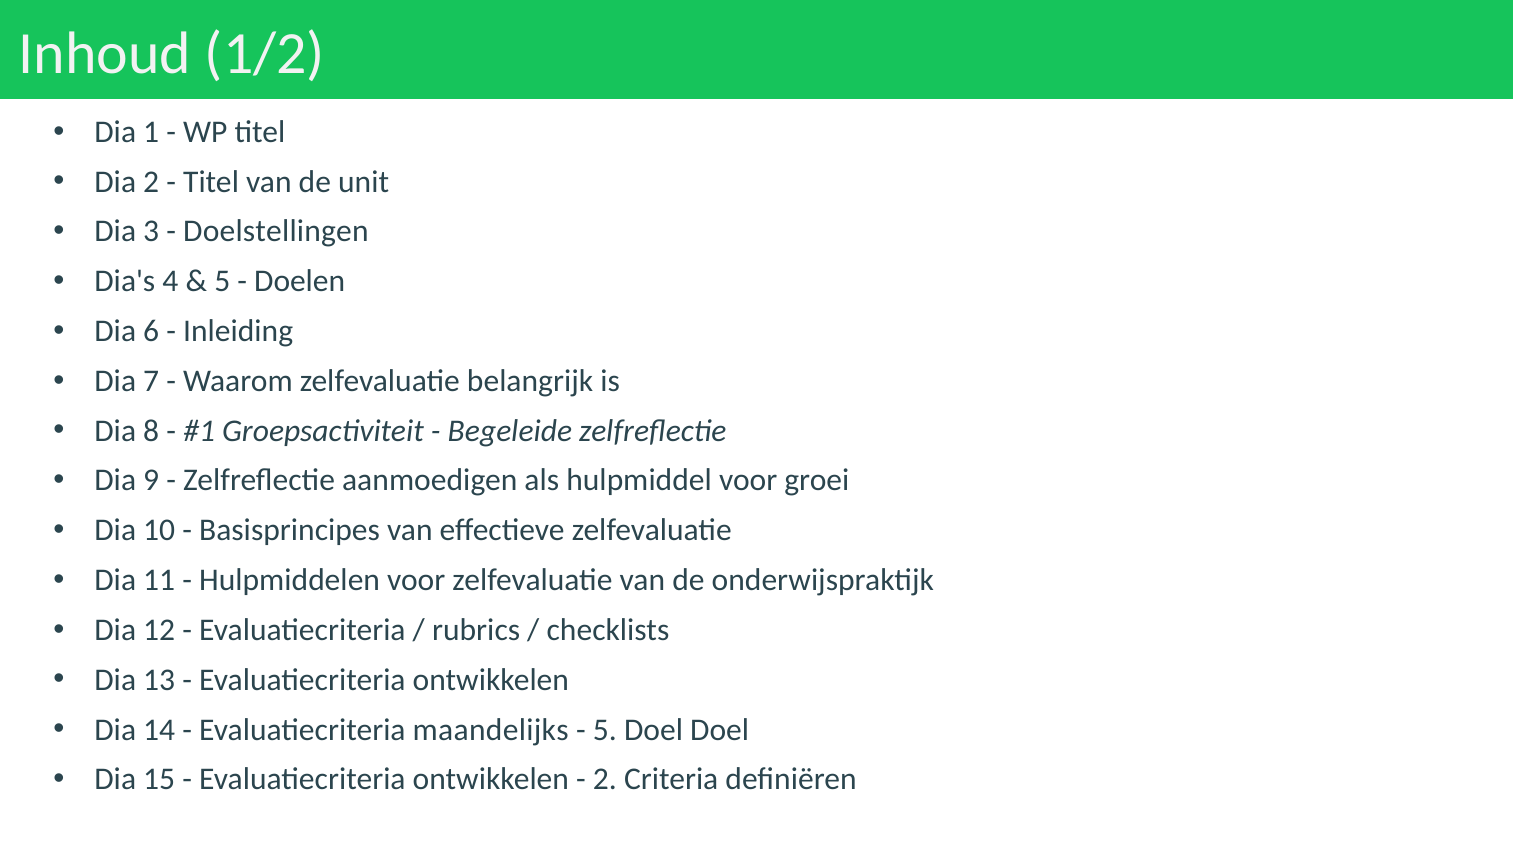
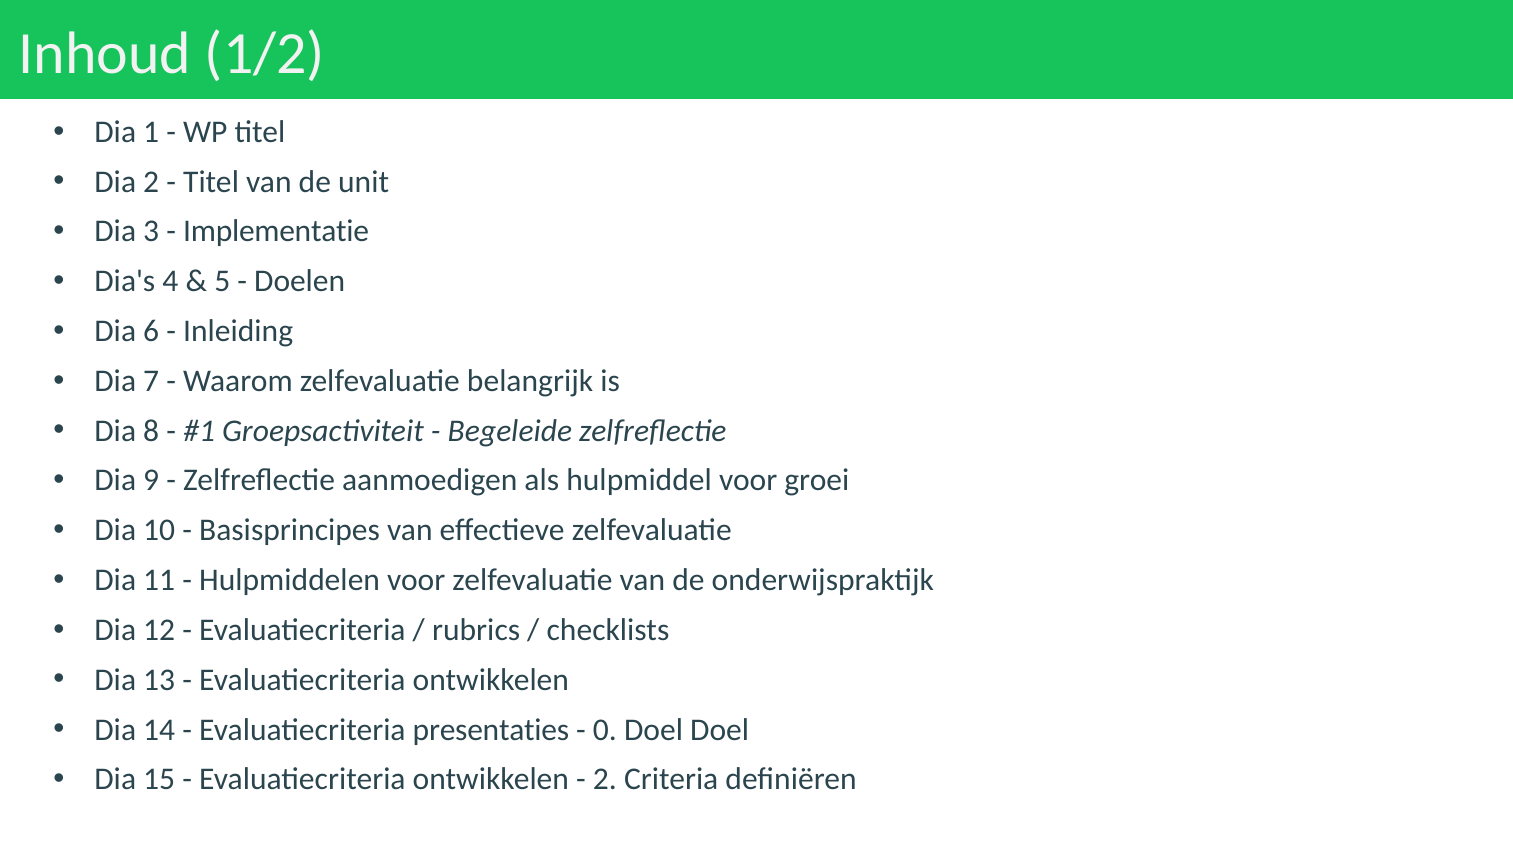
Doelstellingen: Doelstellingen -> Implementatie
maandelijks: maandelijks -> presentaties
5 at (605, 730): 5 -> 0
